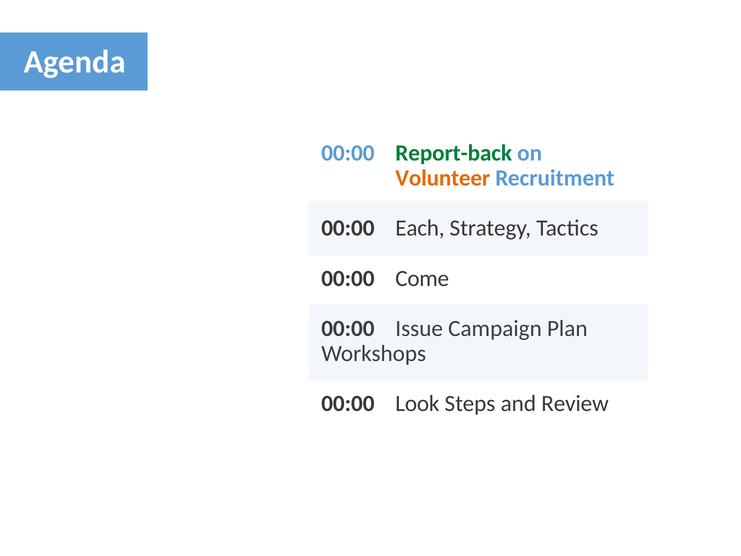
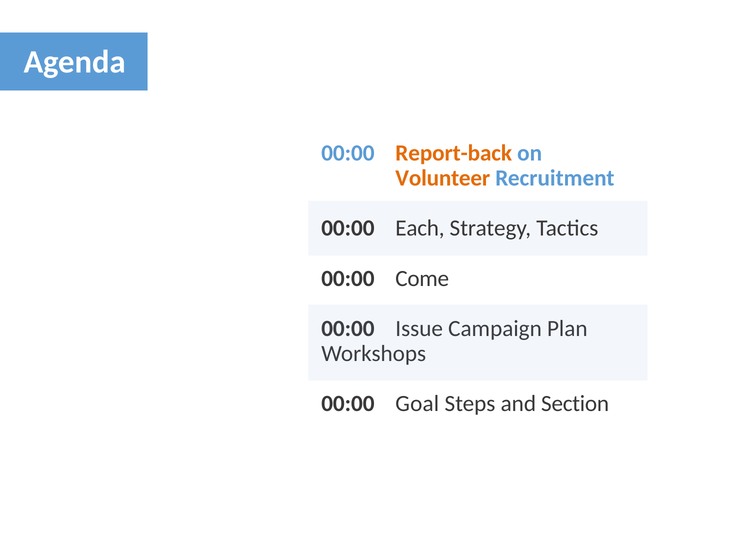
Report-back colour: green -> orange
Look: Look -> Goal
Review: Review -> Section
